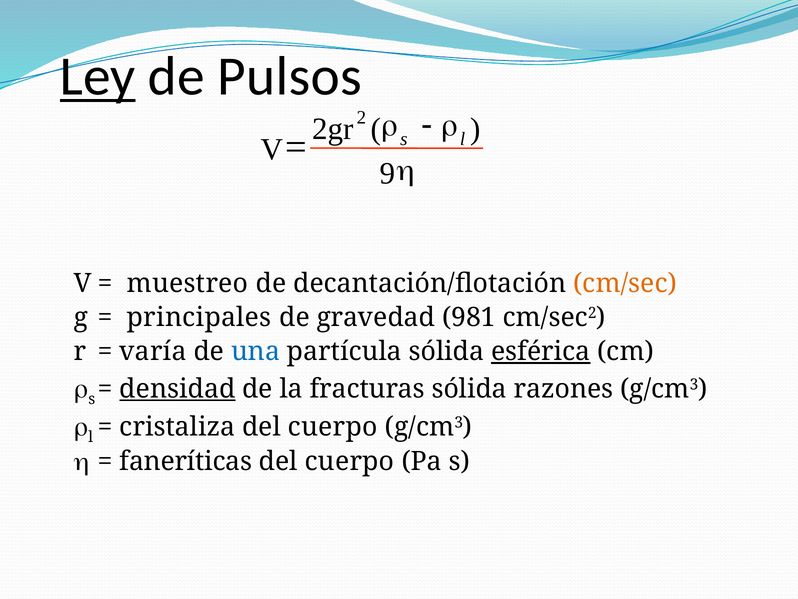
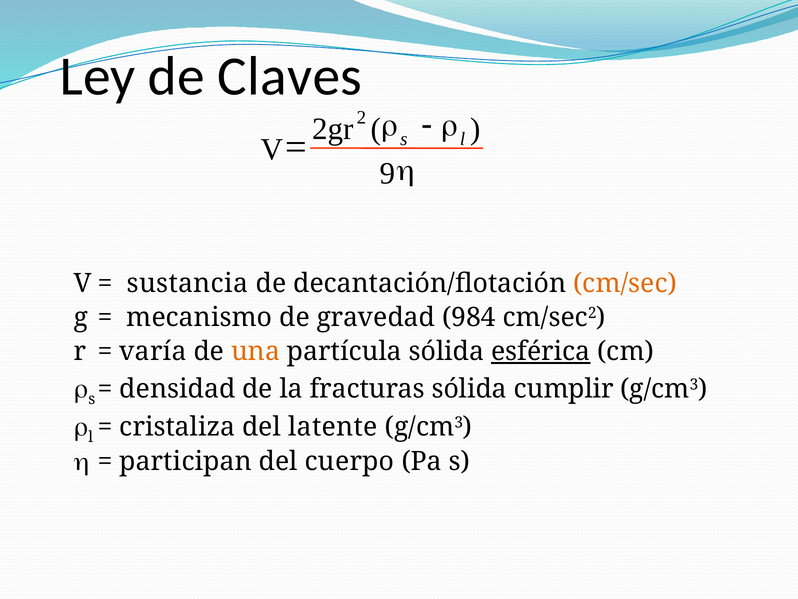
Ley underline: present -> none
Pulsos: Pulsos -> Claves
muestreo: muestreo -> sustancia
principales: principales -> mecanismo
981: 981 -> 984
una colour: blue -> orange
densidad underline: present -> none
razones: razones -> cumplir
cuerpo at (333, 426): cuerpo -> latente
faneríticas: faneríticas -> participan
